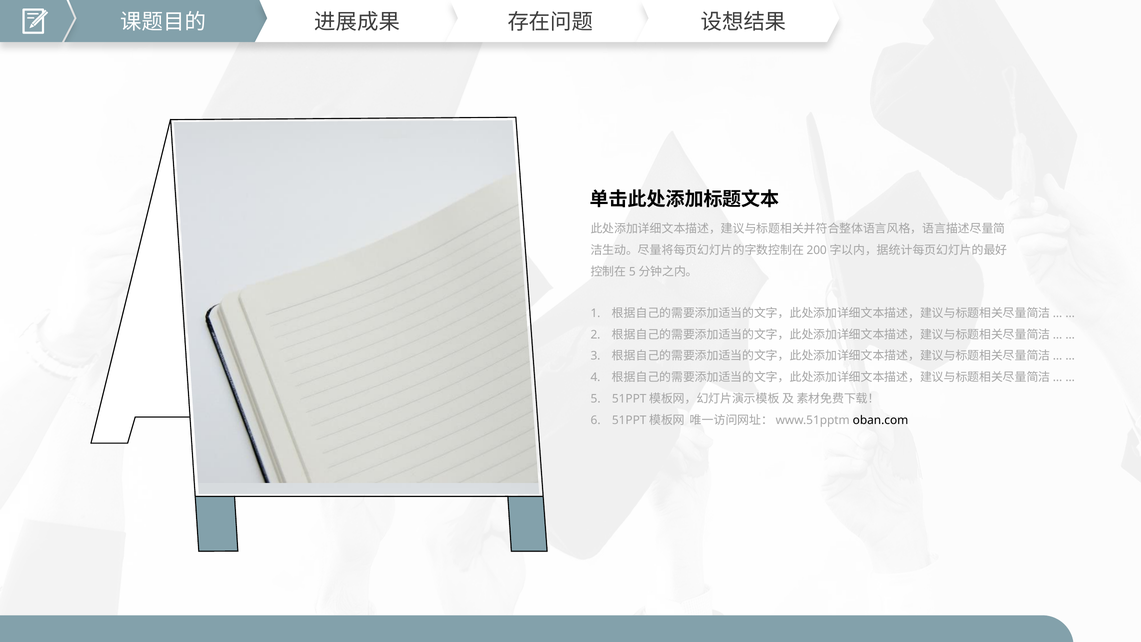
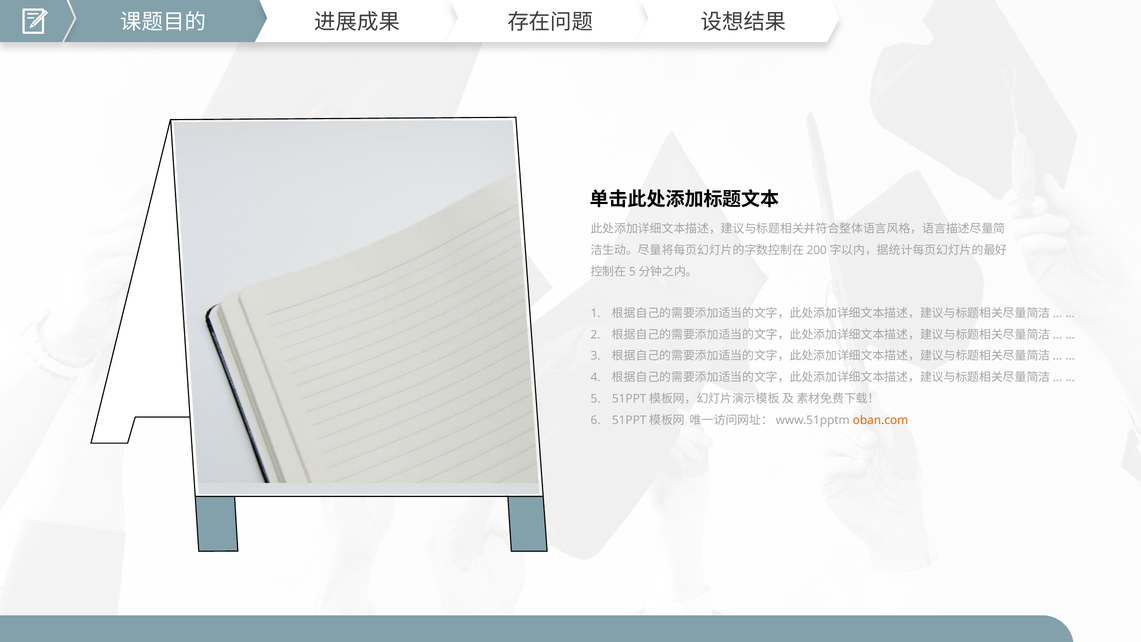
oban.com colour: black -> orange
